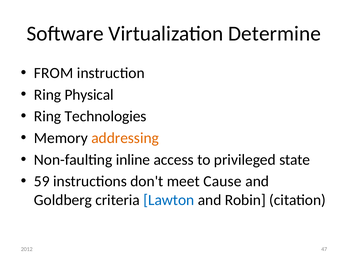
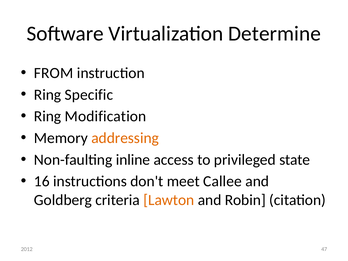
Physical: Physical -> Specific
Technologies: Technologies -> Modification
59: 59 -> 16
Cause: Cause -> Callee
Lawton colour: blue -> orange
